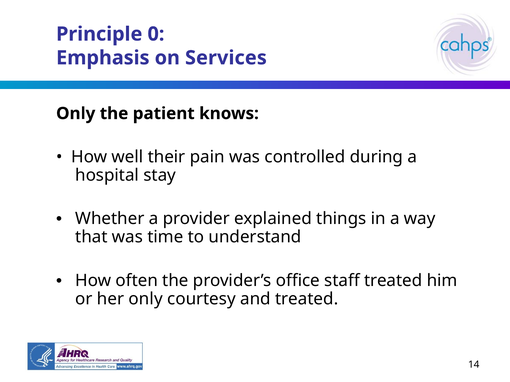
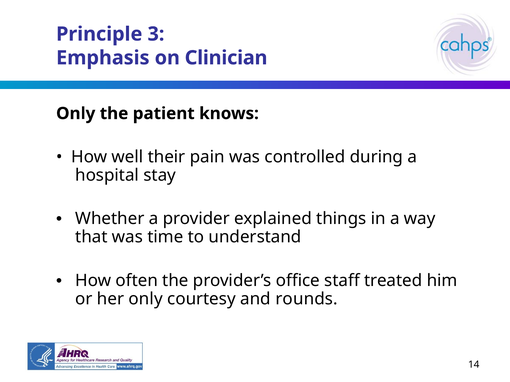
0: 0 -> 3
Services: Services -> Clinician
and treated: treated -> rounds
